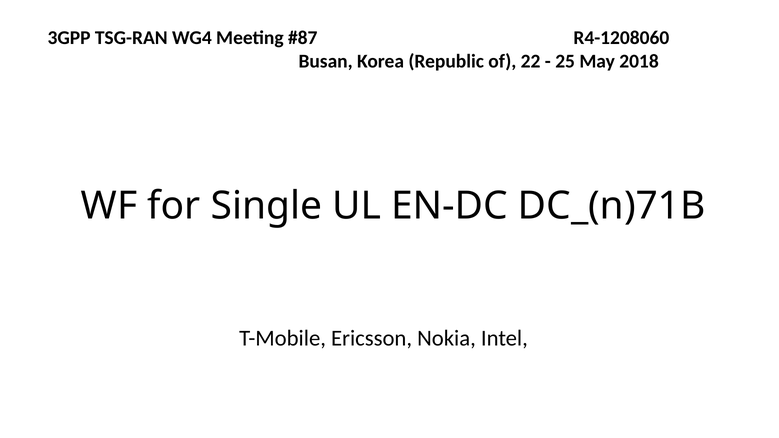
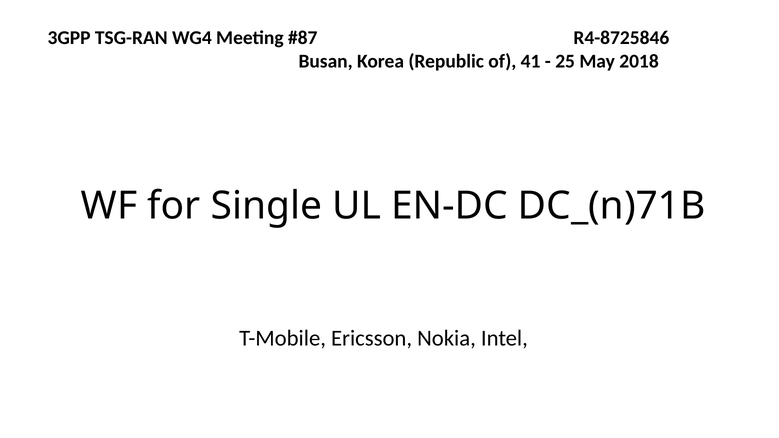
R4-1208060: R4-1208060 -> R4-8725846
22: 22 -> 41
